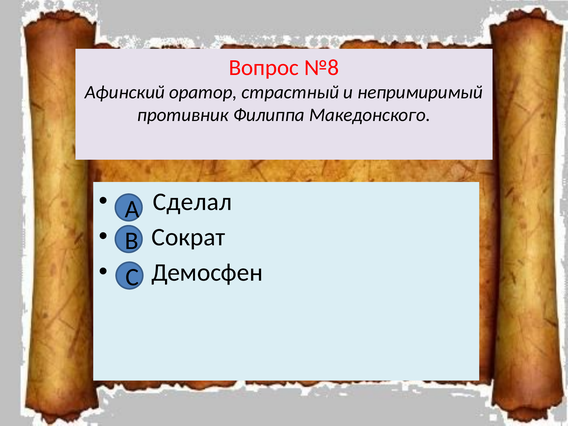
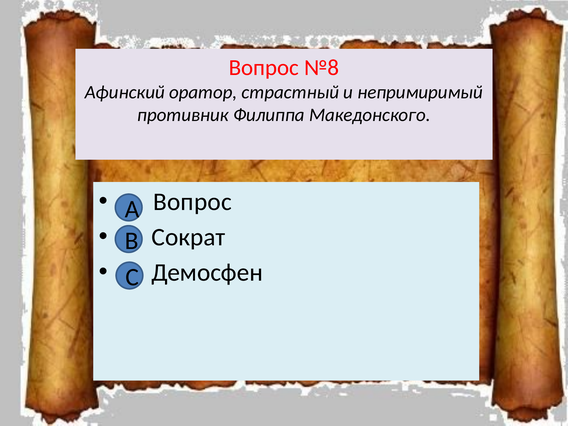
Сделал at (192, 202): Сделал -> Вопрос
